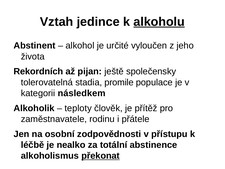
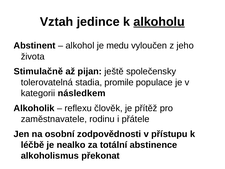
určité: určité -> medu
Rekordních: Rekordních -> Stimulačně
teploty: teploty -> reflexu
překonat underline: present -> none
